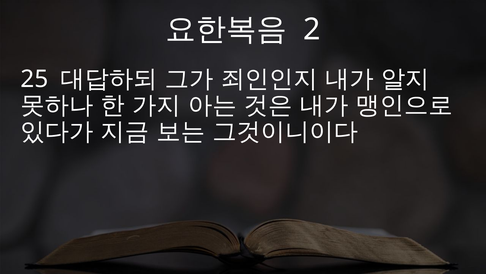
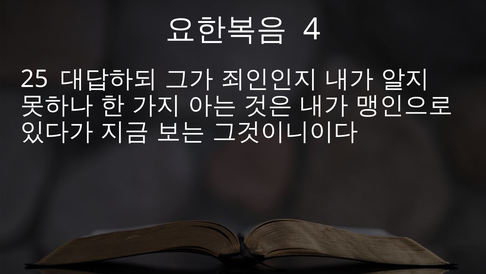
2: 2 -> 4
